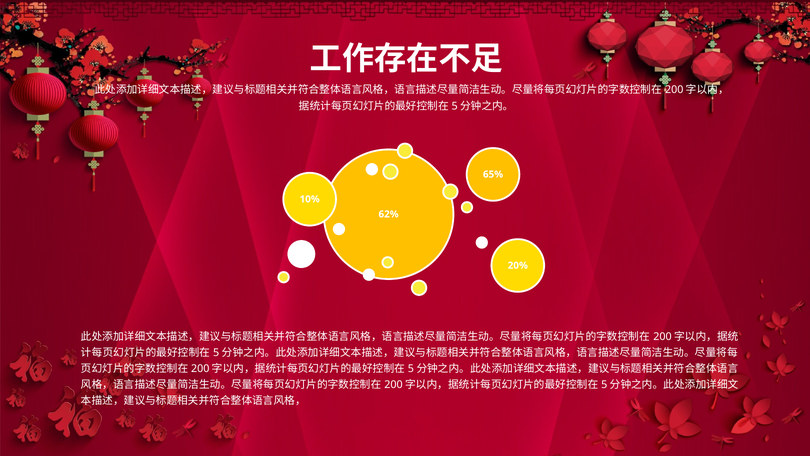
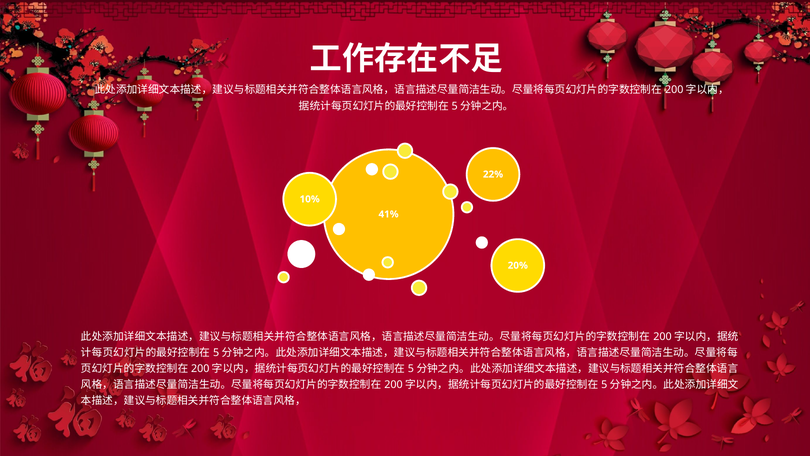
65%: 65% -> 22%
62%: 62% -> 41%
